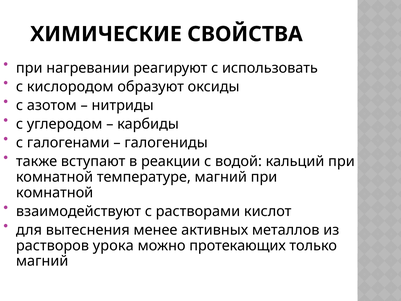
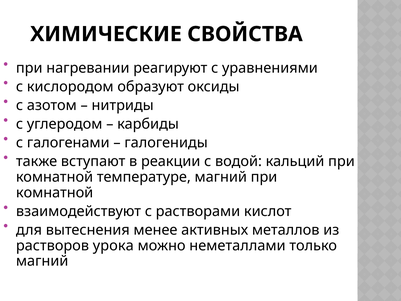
использовать: использовать -> уравнениями
протекающих: протекающих -> неметаллами
